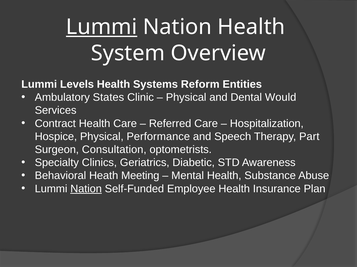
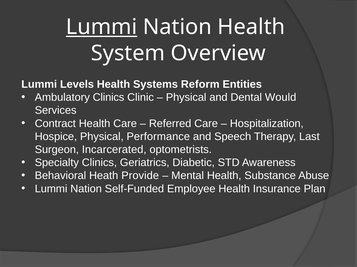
Ambulatory States: States -> Clinics
Part: Part -> Last
Consultation: Consultation -> Incarcerated
Meeting: Meeting -> Provide
Nation at (86, 189) underline: present -> none
